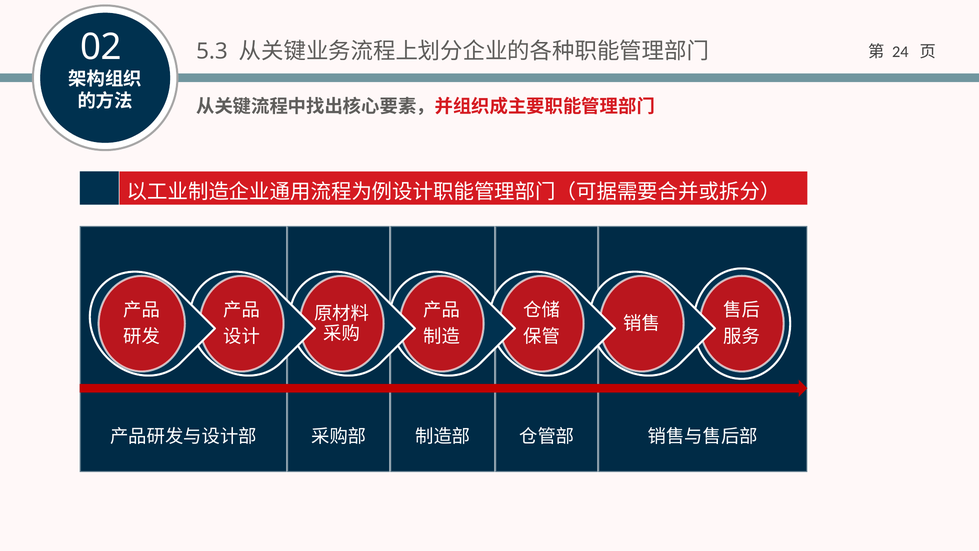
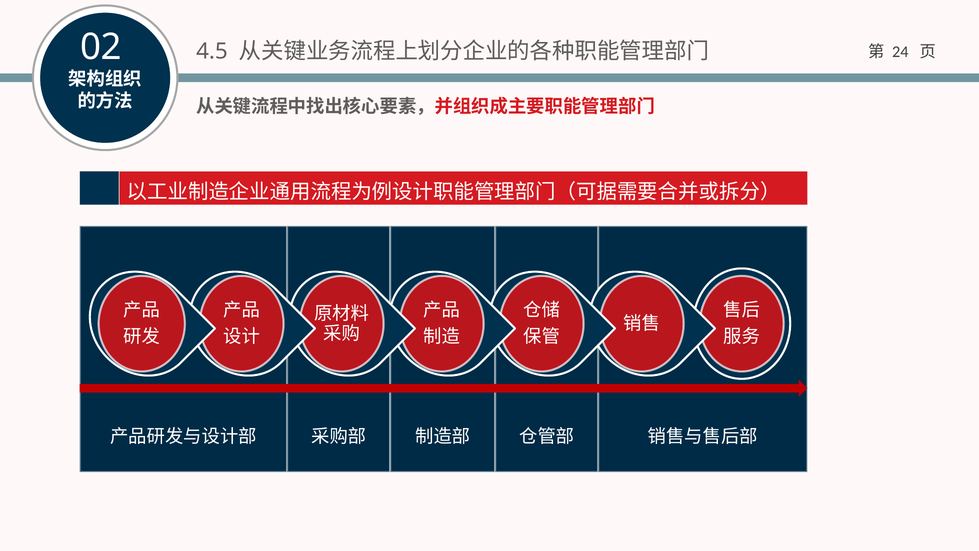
5.3: 5.3 -> 4.5
